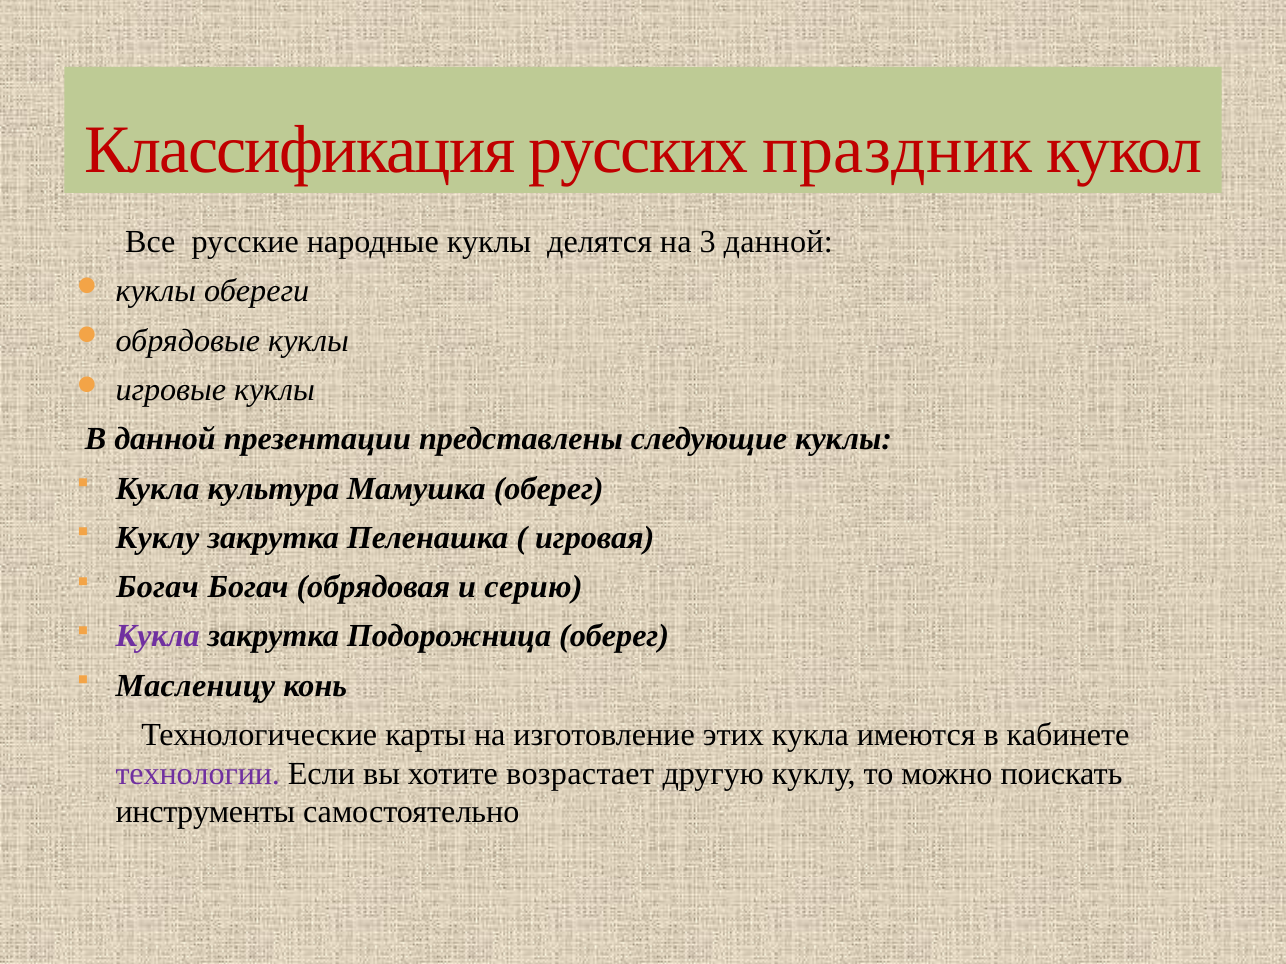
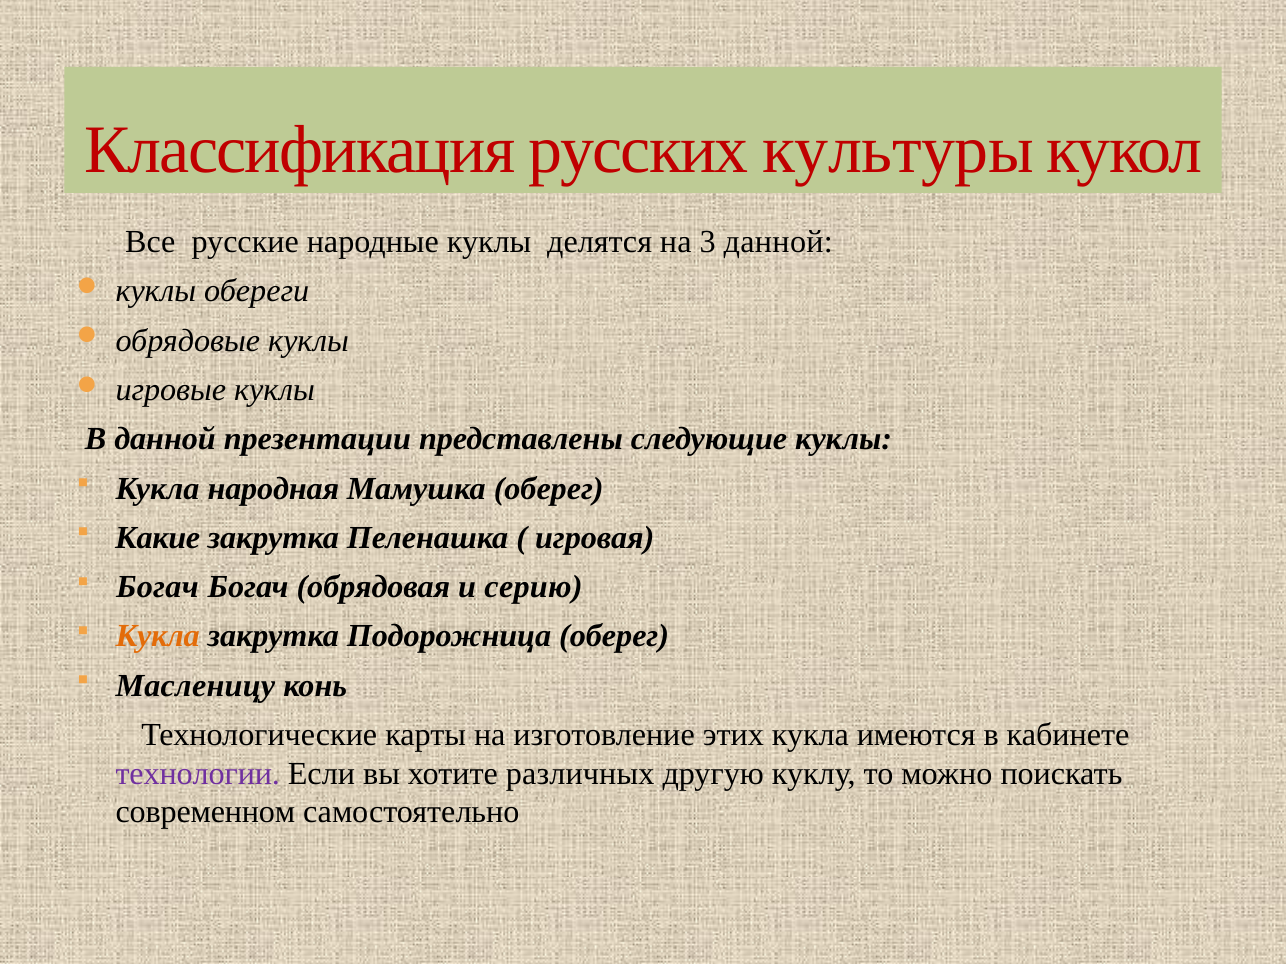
праздник: праздник -> культуры
культура: культура -> народная
Куклу at (157, 538): Куклу -> Какие
Кукла at (158, 637) colour: purple -> orange
возрастает: возрастает -> различных
инструменты: инструменты -> современном
